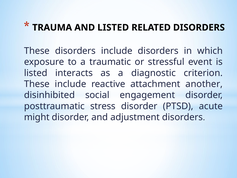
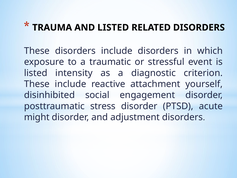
interacts: interacts -> intensity
another: another -> yourself
